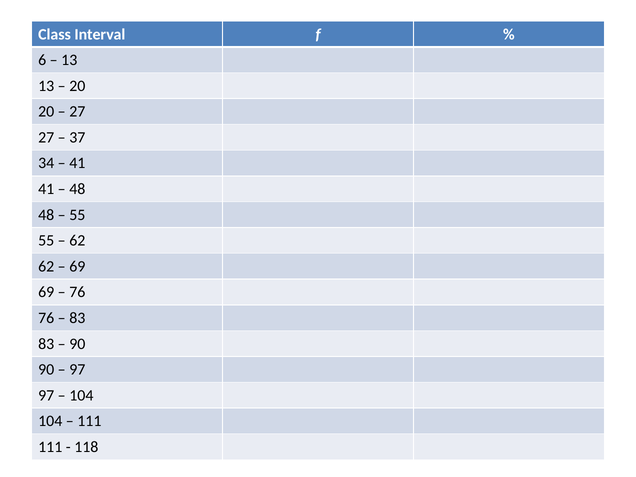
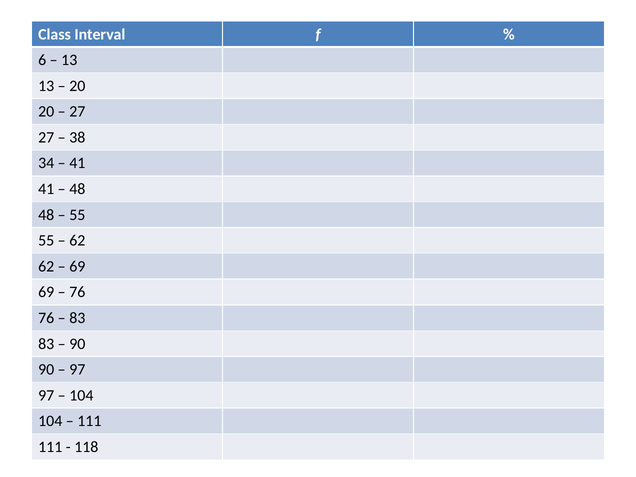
37: 37 -> 38
